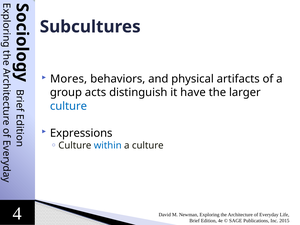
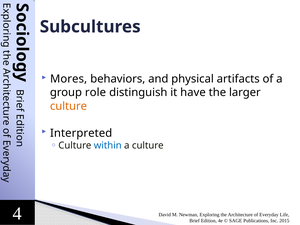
acts: acts -> role
culture at (68, 106) colour: blue -> orange
Expressions: Expressions -> Interpreted
